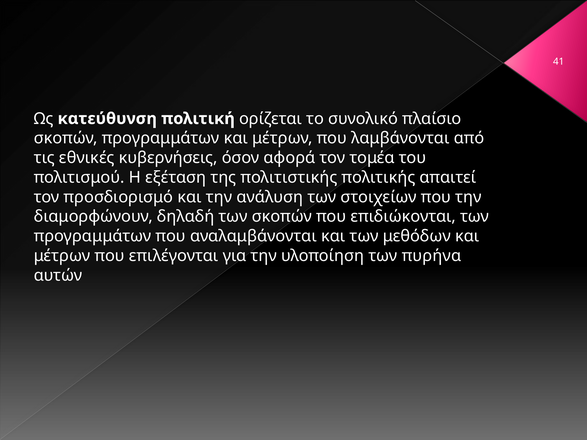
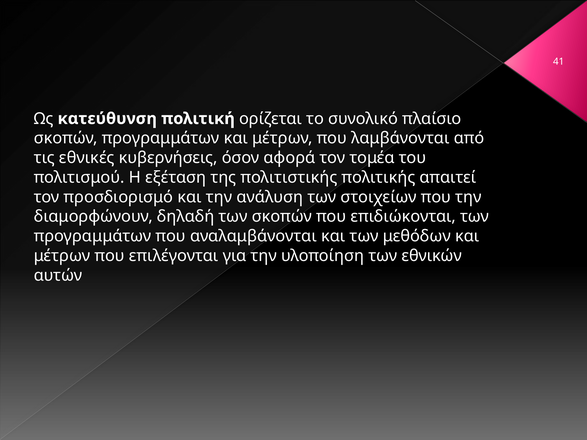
πυρήνα: πυρήνα -> εθνικών
